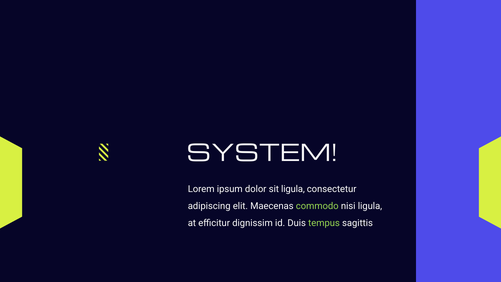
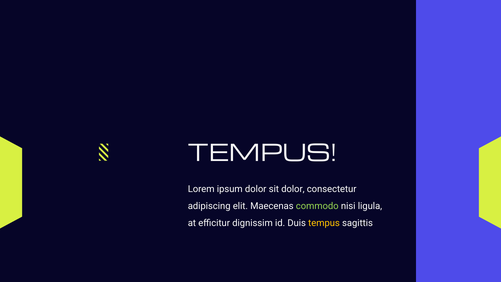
SYSTEM at (262, 154): SYSTEM -> TEMPUS
sit ligula: ligula -> dolor
tempus at (324, 223) colour: light green -> yellow
